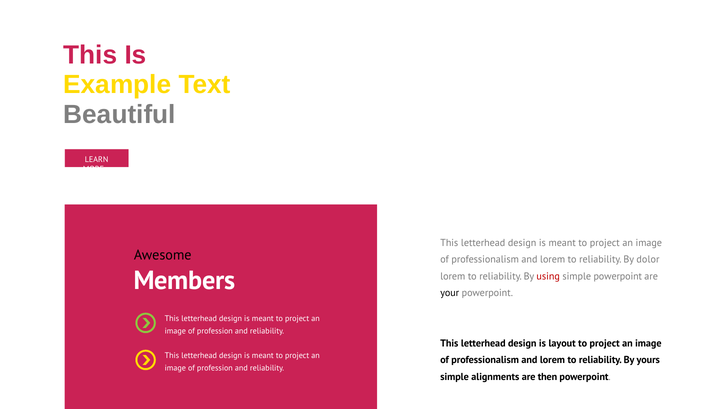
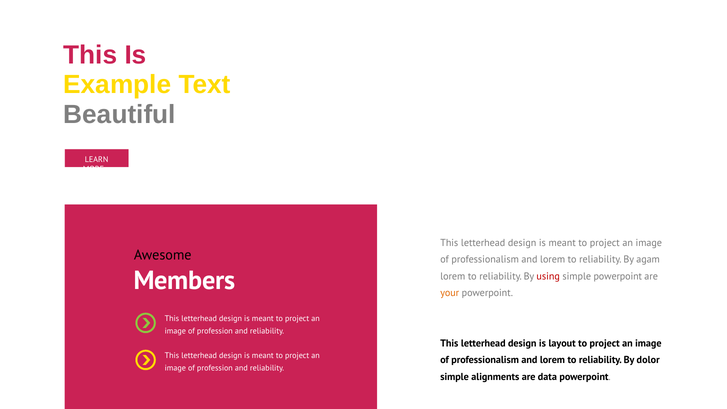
dolor: dolor -> agam
your colour: black -> orange
yours: yours -> dolor
then: then -> data
